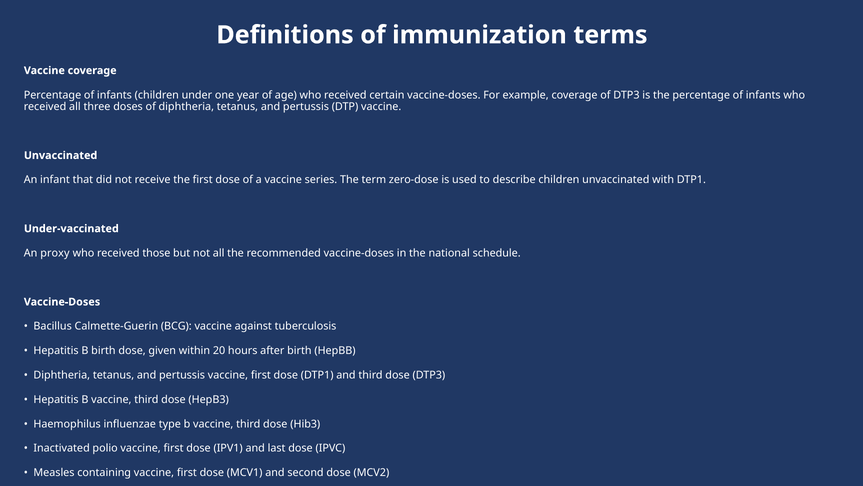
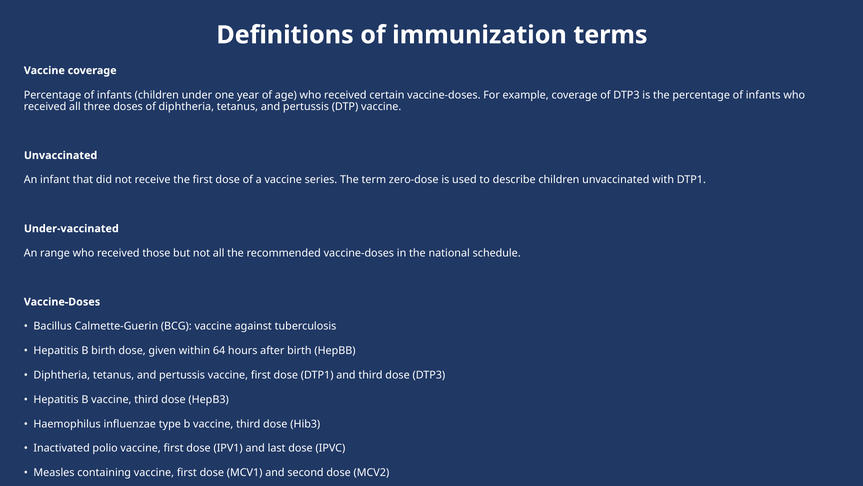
proxy: proxy -> range
20: 20 -> 64
